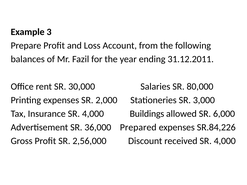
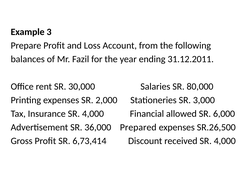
Buildings: Buildings -> Financial
SR.84,226: SR.84,226 -> SR.26,500
2,56,000: 2,56,000 -> 6,73,414
